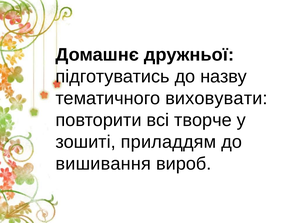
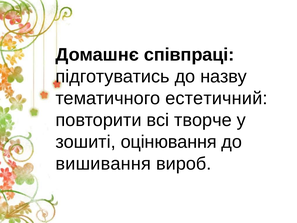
дружньої: дружньої -> співпраці
виховувати: виховувати -> естетичний
приладдям: приладдям -> оцінювання
